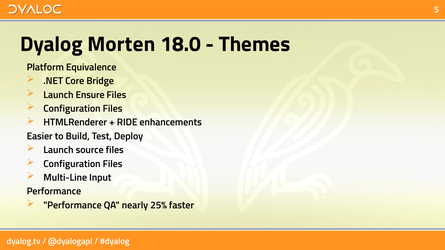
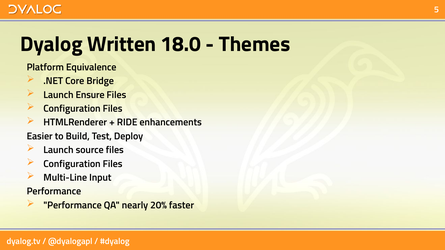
Morten: Morten -> Written
25%: 25% -> 20%
